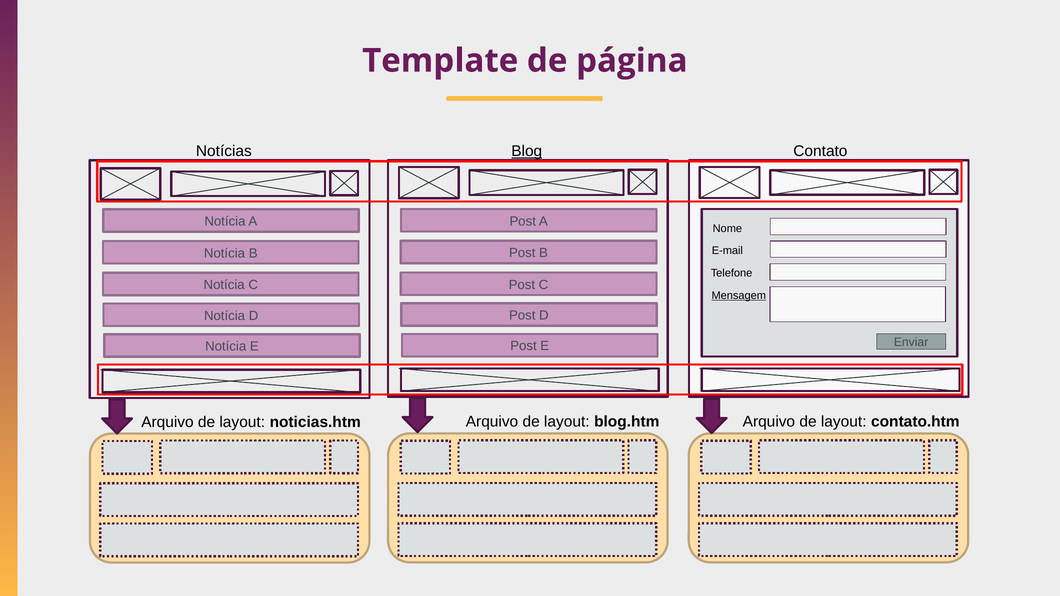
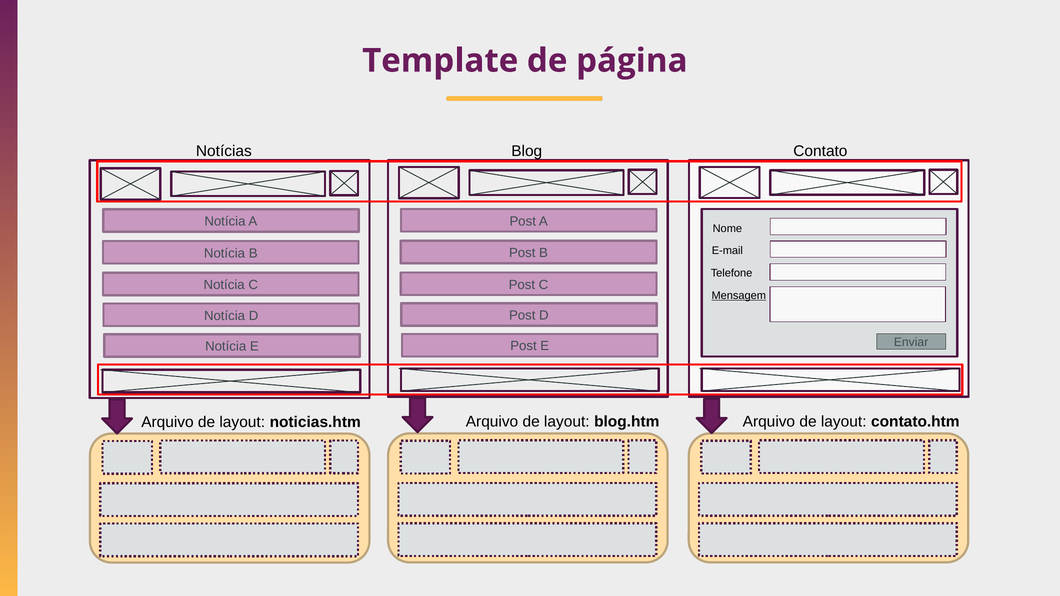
Blog underline: present -> none
